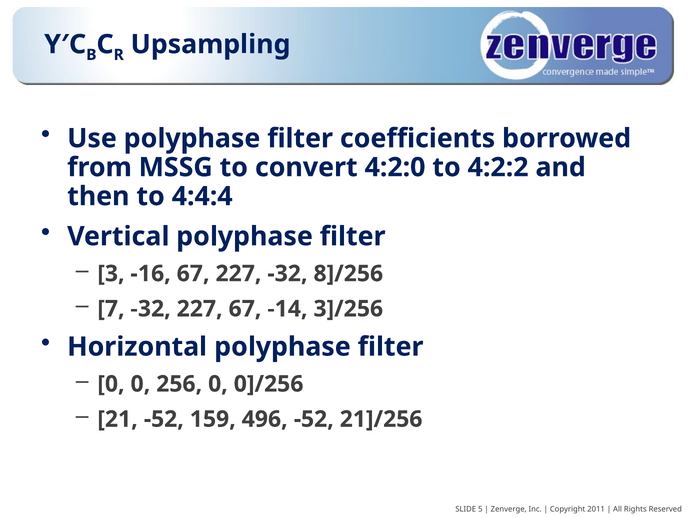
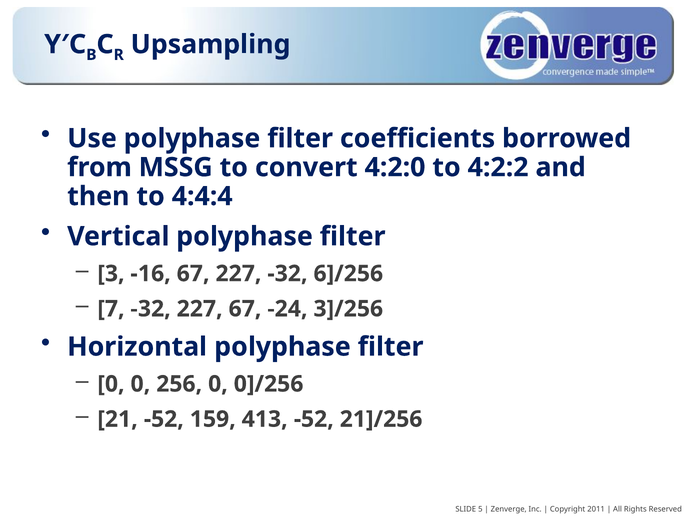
8]/256: 8]/256 -> 6]/256
-14: -14 -> -24
496: 496 -> 413
